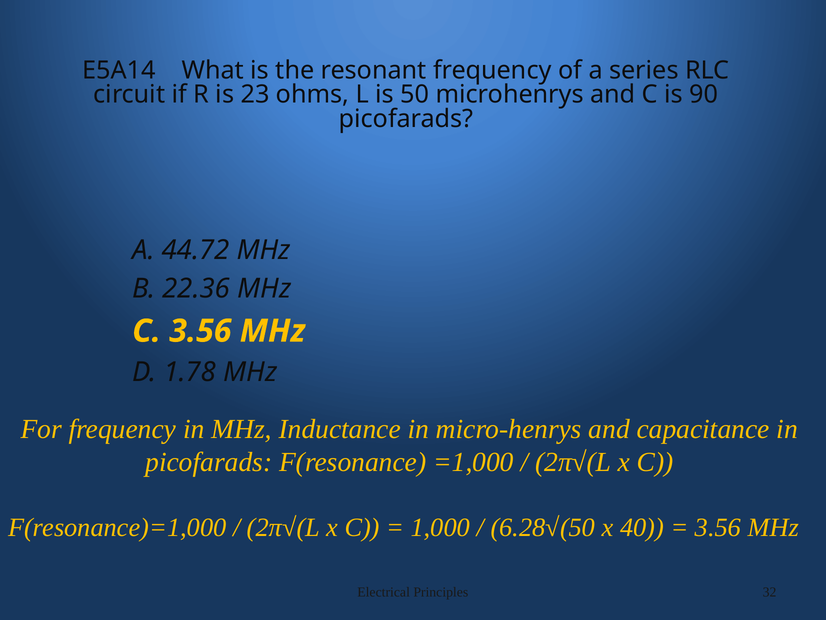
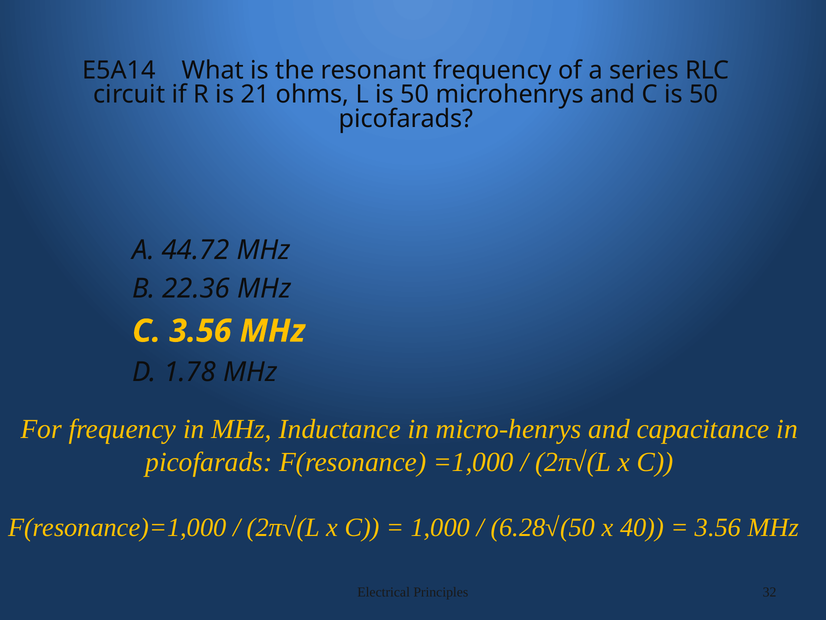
23: 23 -> 21
C is 90: 90 -> 50
